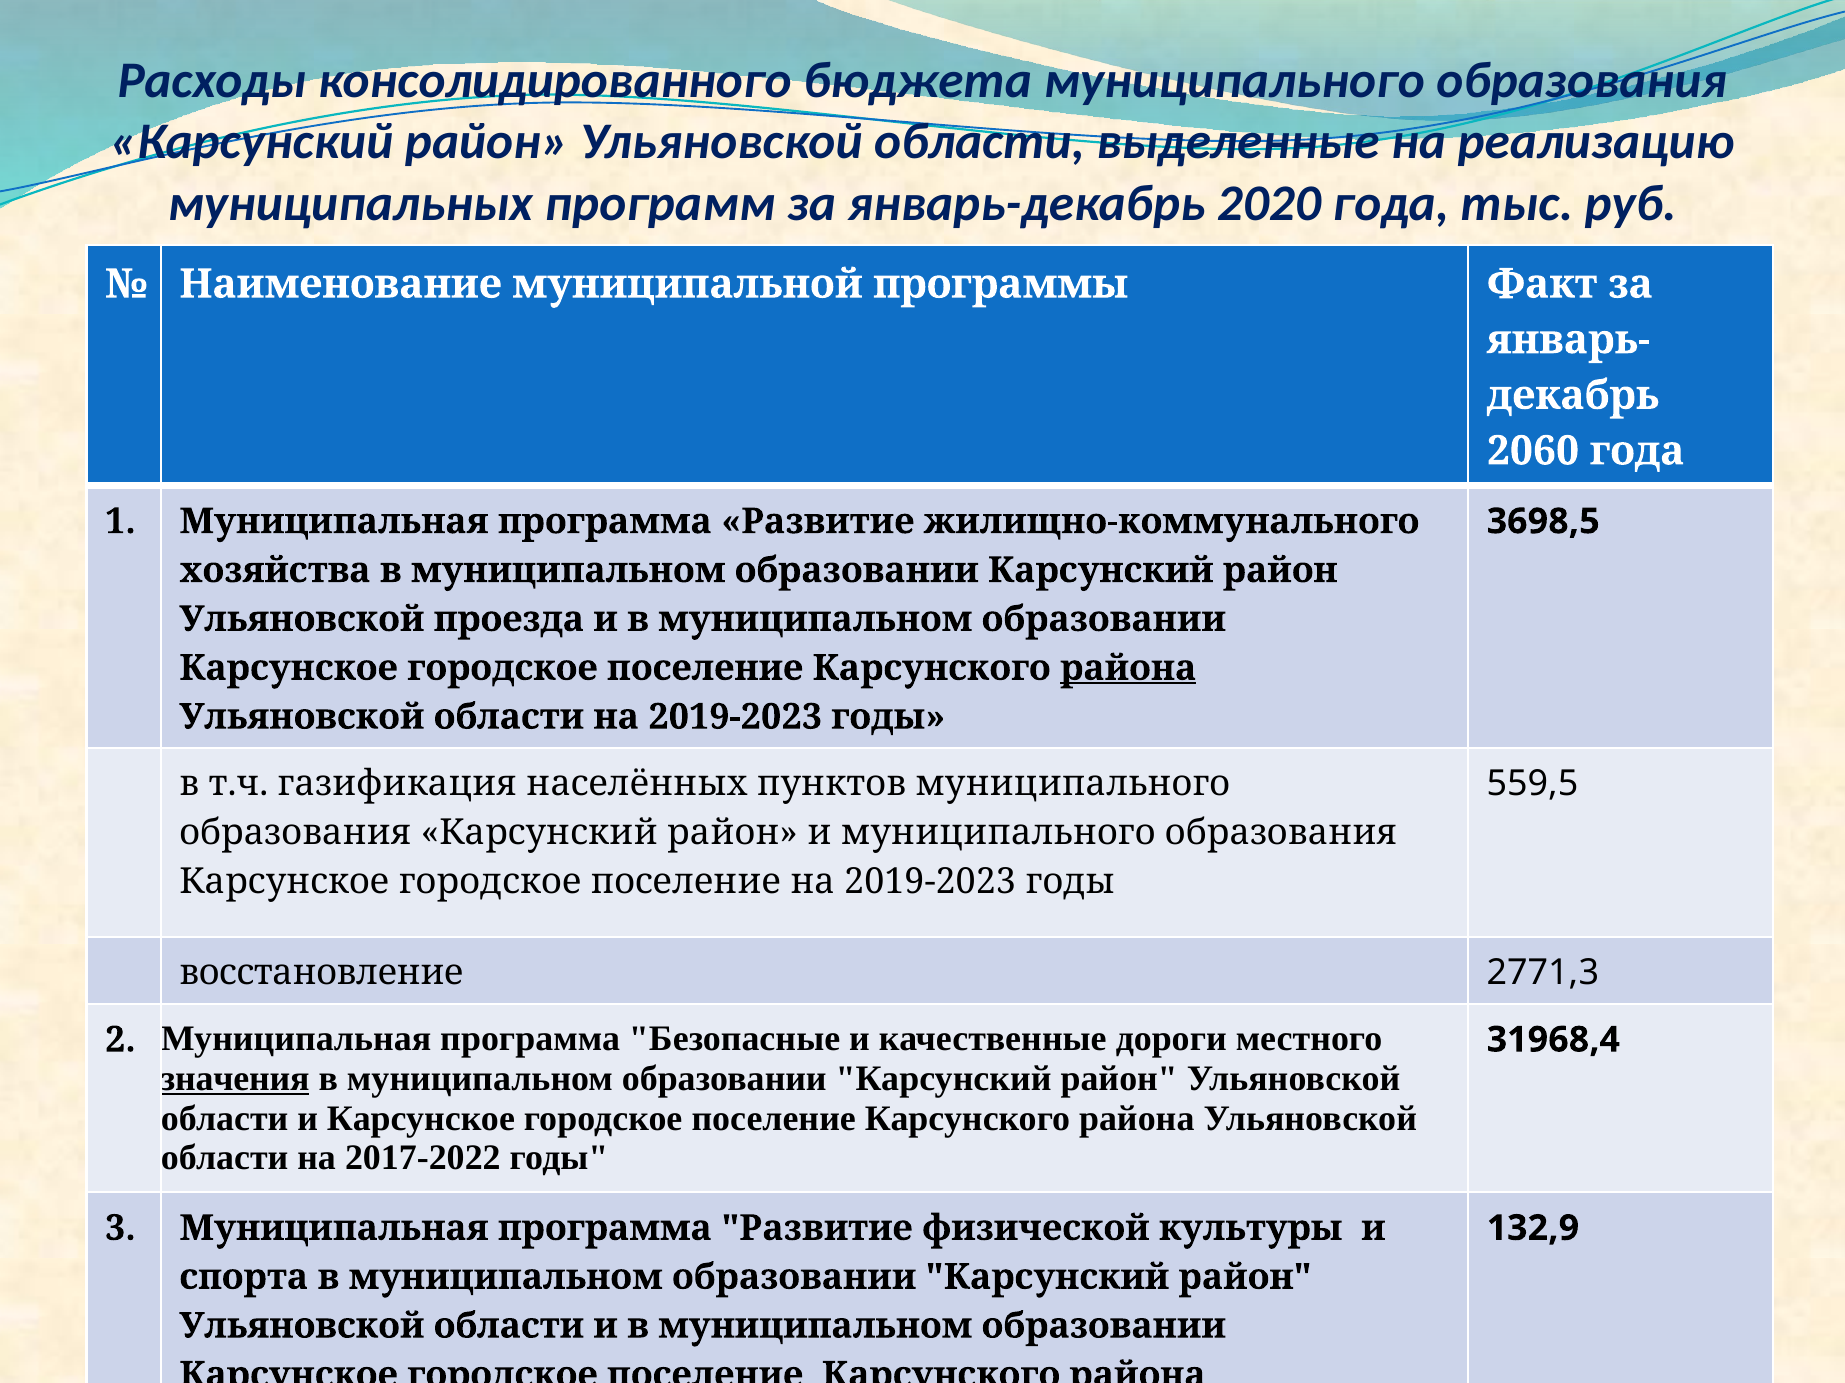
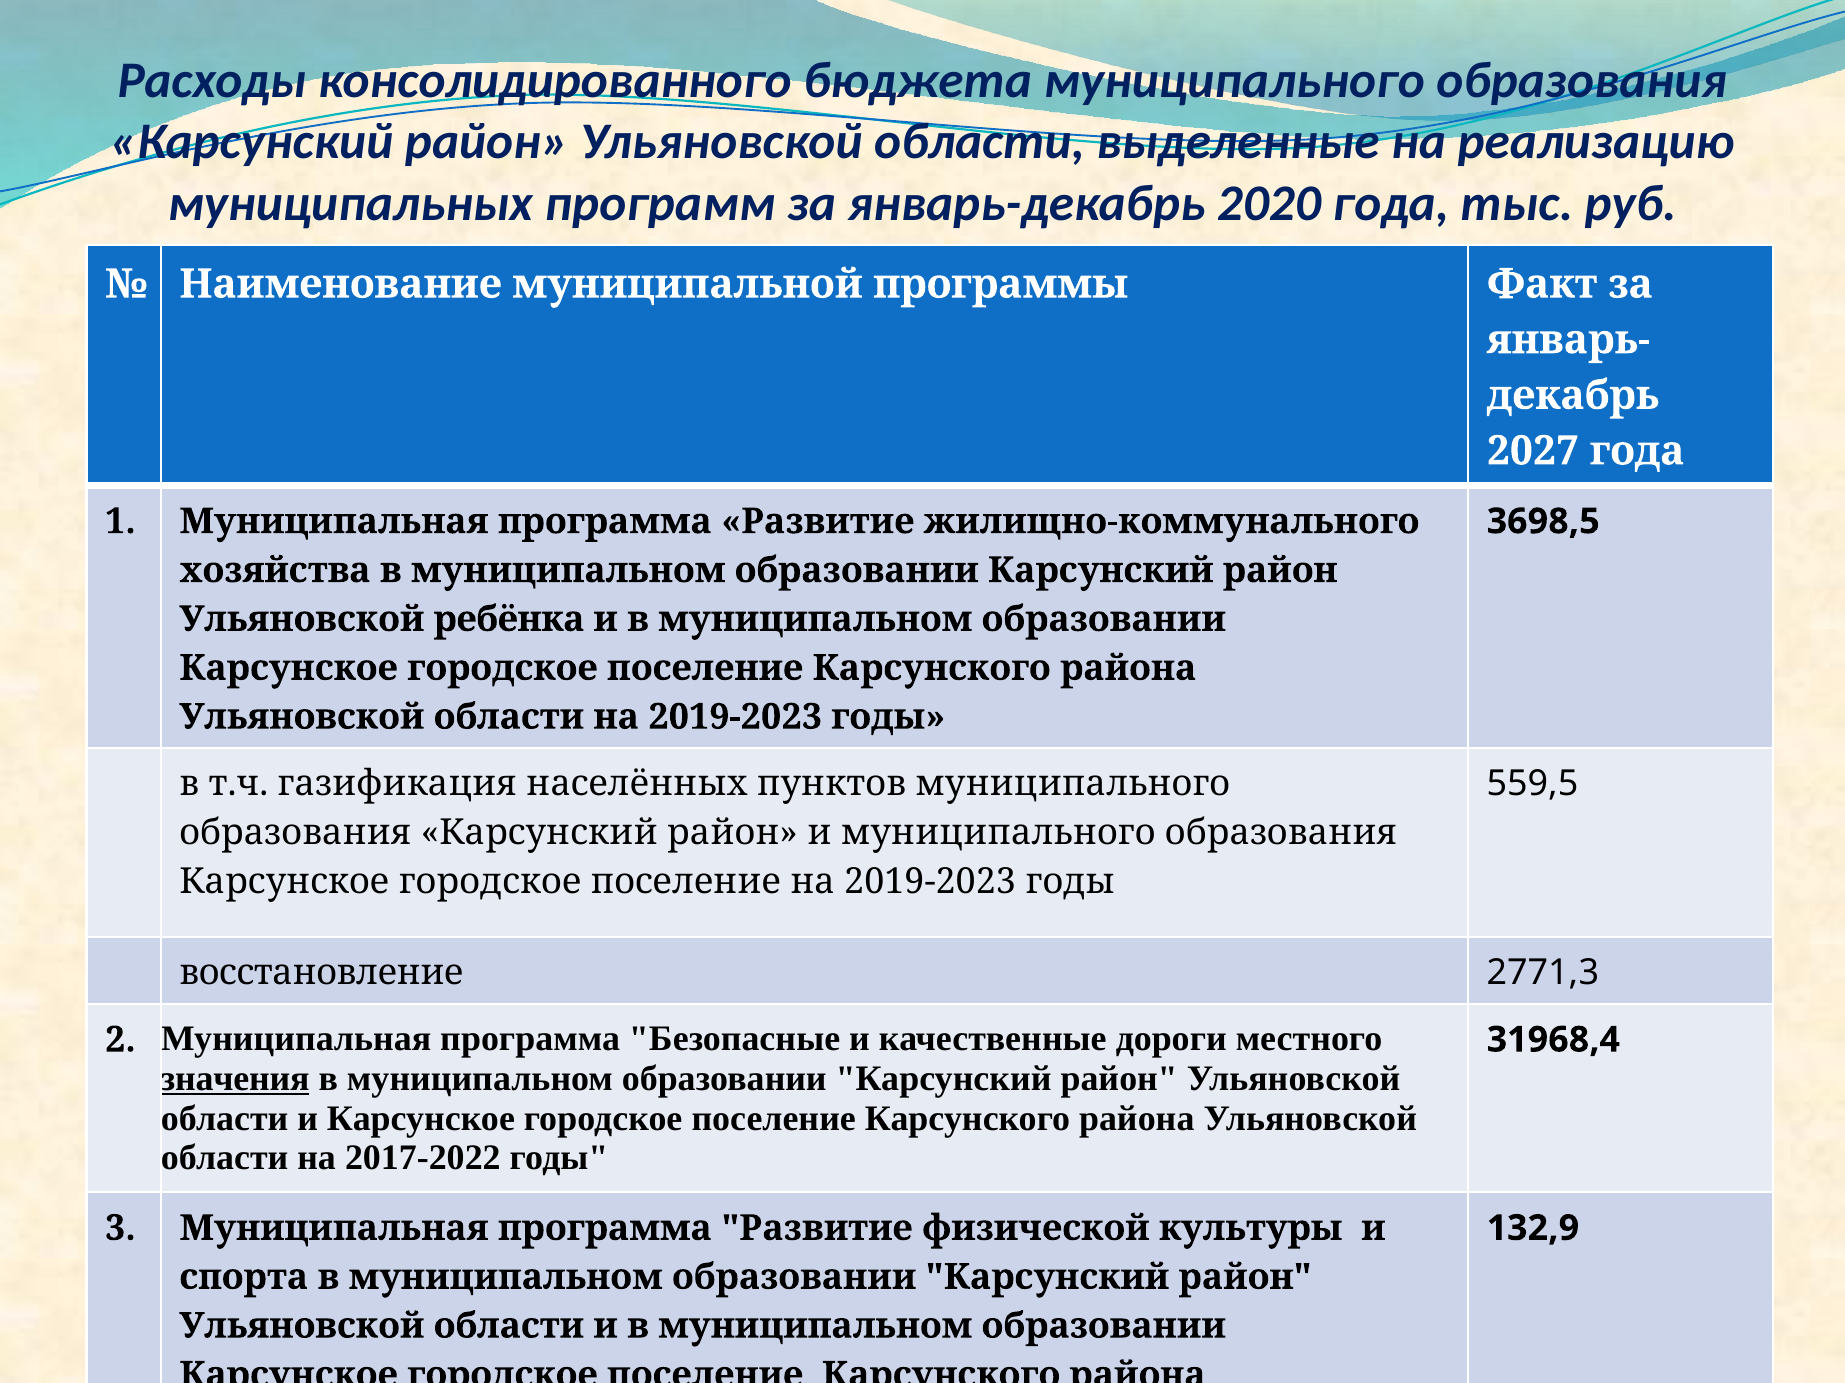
2060: 2060 -> 2027
проезда: проезда -> ребёнка
района at (1128, 668) underline: present -> none
